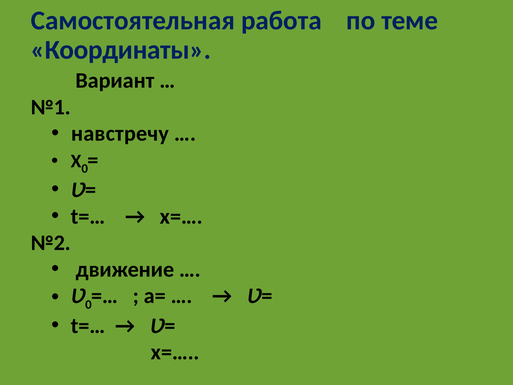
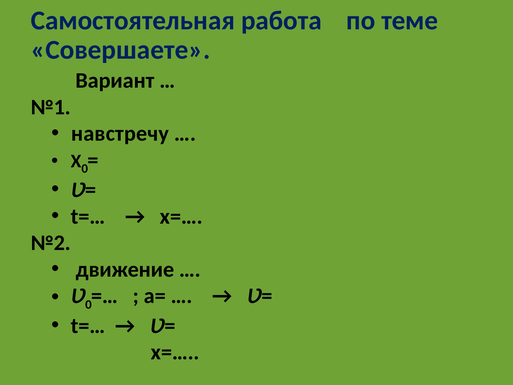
Координаты: Координаты -> Совершаете
